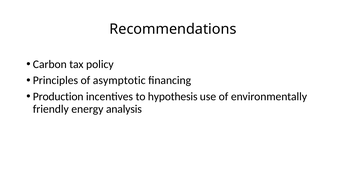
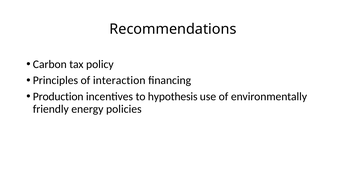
asymptotic: asymptotic -> interaction
analysis: analysis -> policies
